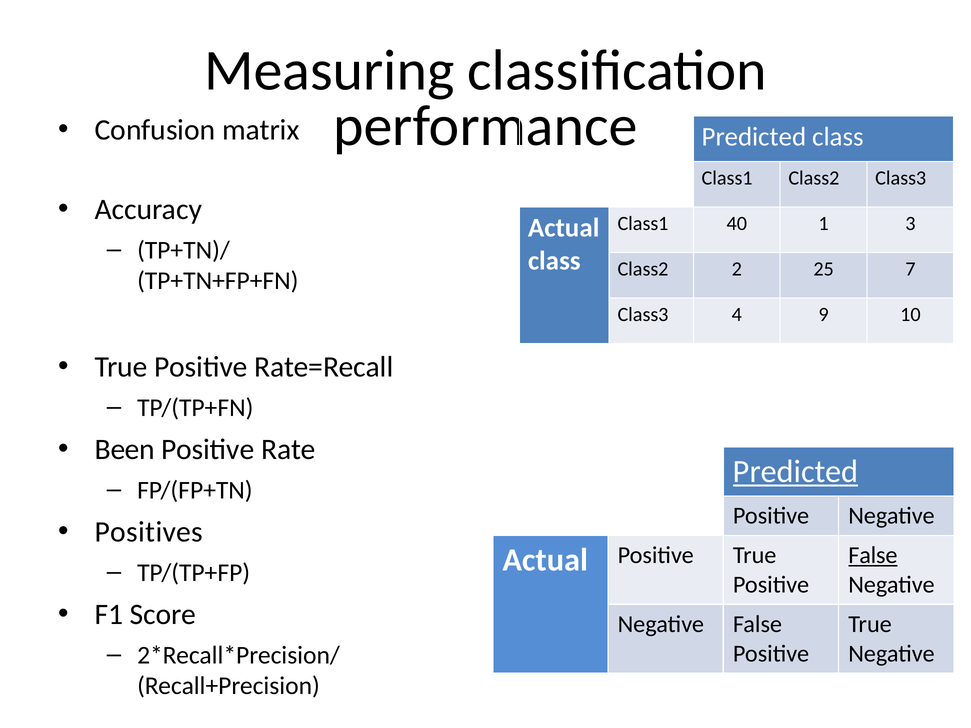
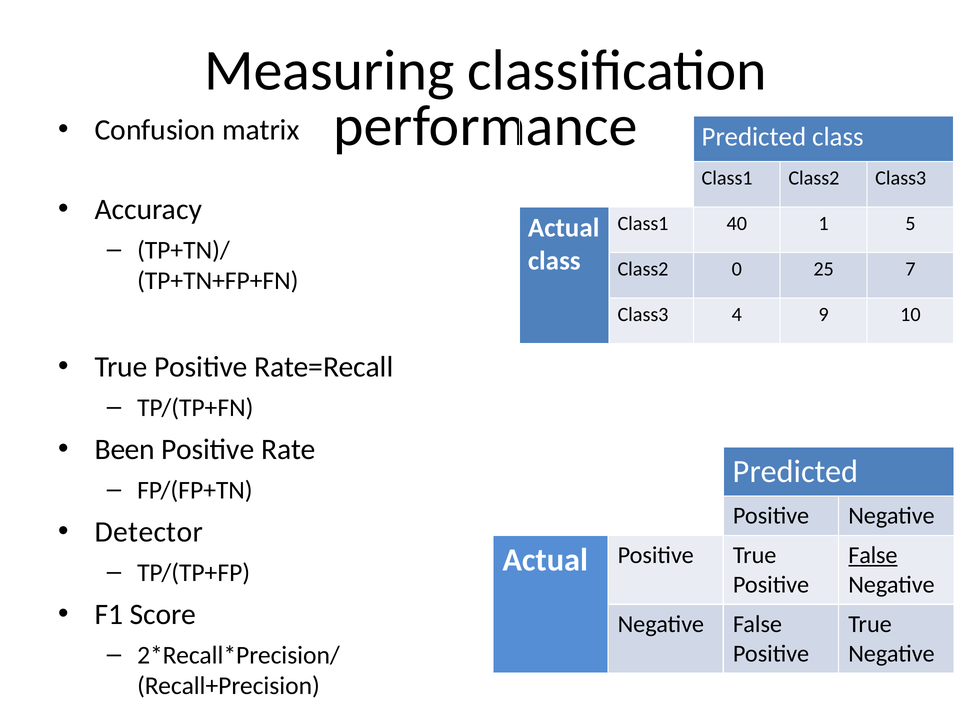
3: 3 -> 5
2: 2 -> 0
Predicted at (796, 472) underline: present -> none
Positives: Positives -> Detector
